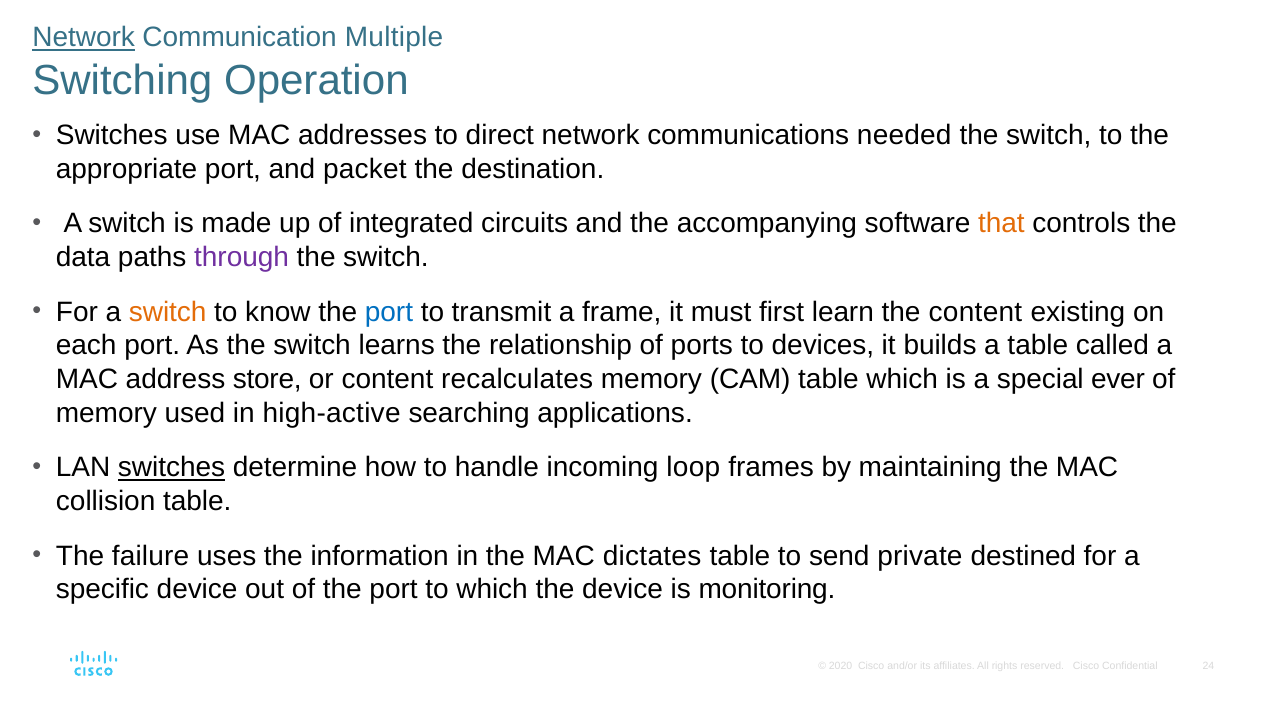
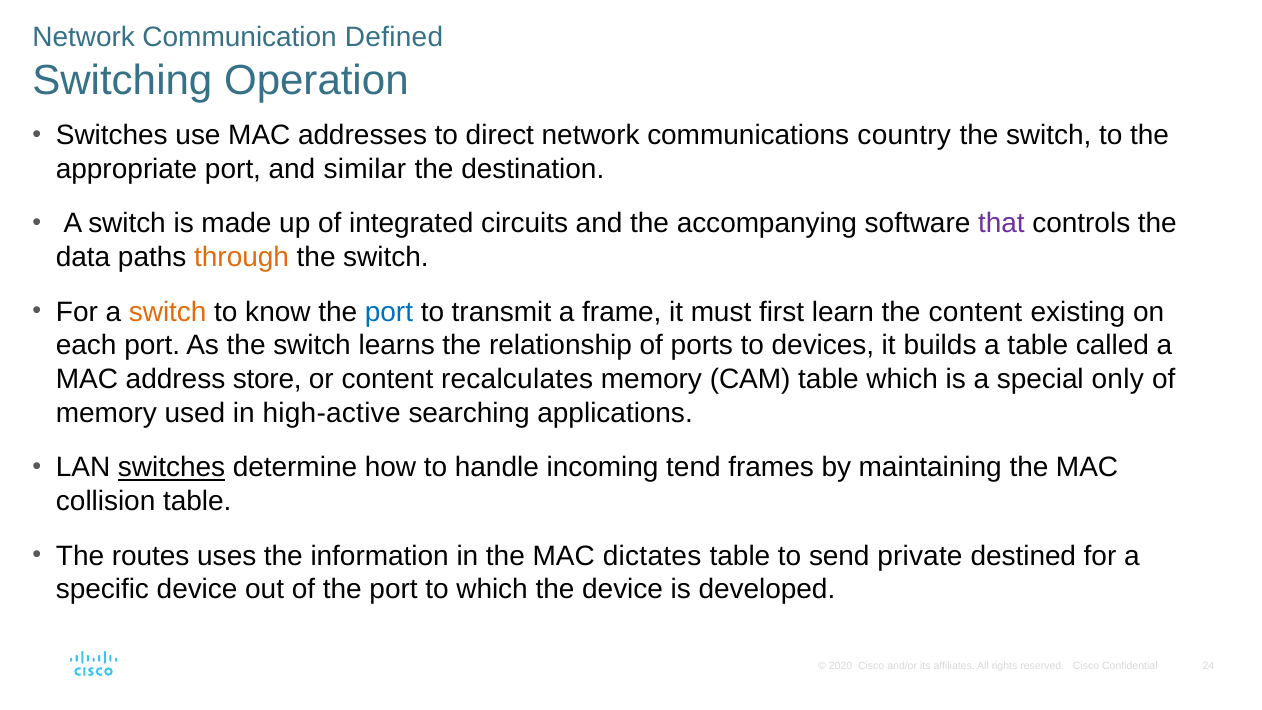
Network at (84, 38) underline: present -> none
Multiple: Multiple -> Defined
needed: needed -> country
packet: packet -> similar
that colour: orange -> purple
through colour: purple -> orange
ever: ever -> only
loop: loop -> tend
failure: failure -> routes
monitoring: monitoring -> developed
